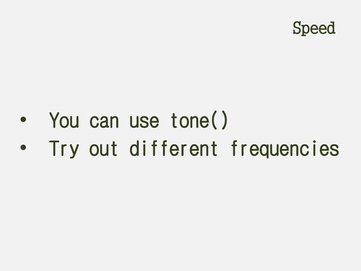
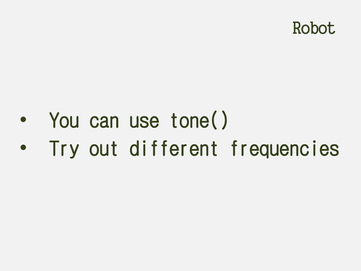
Speed: Speed -> Robot
